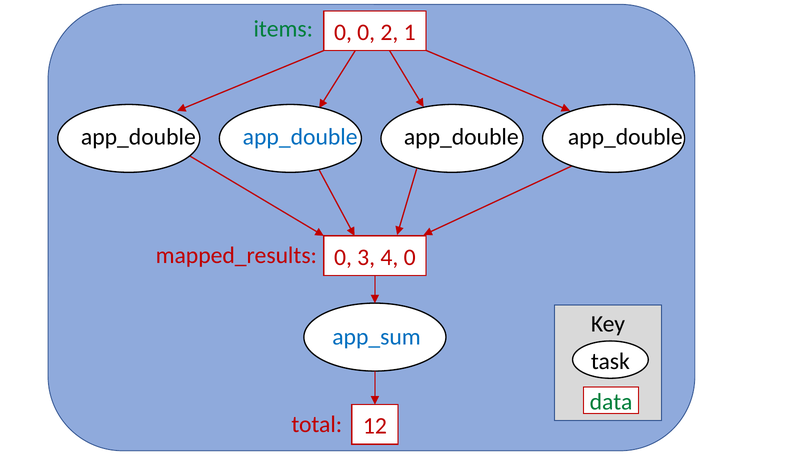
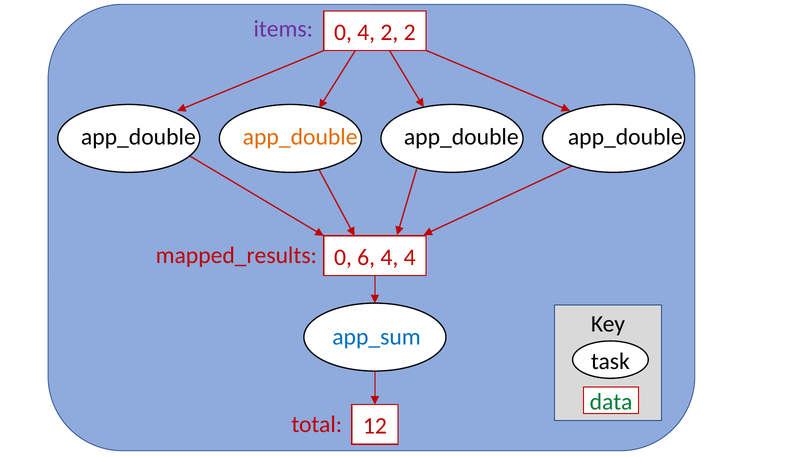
items colour: green -> purple
0 0: 0 -> 4
2 1: 1 -> 2
app_double at (300, 137) colour: blue -> orange
3: 3 -> 6
4 0: 0 -> 4
